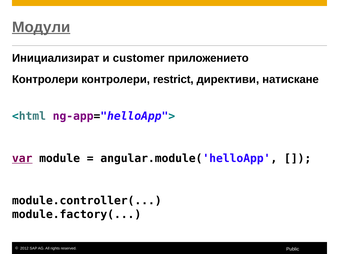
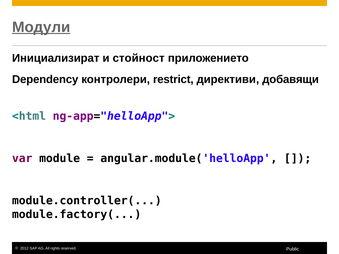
customer: customer -> стойност
Контролери at (45, 79): Контролери -> Dependency
натискане: натискане -> добавящи
var underline: present -> none
